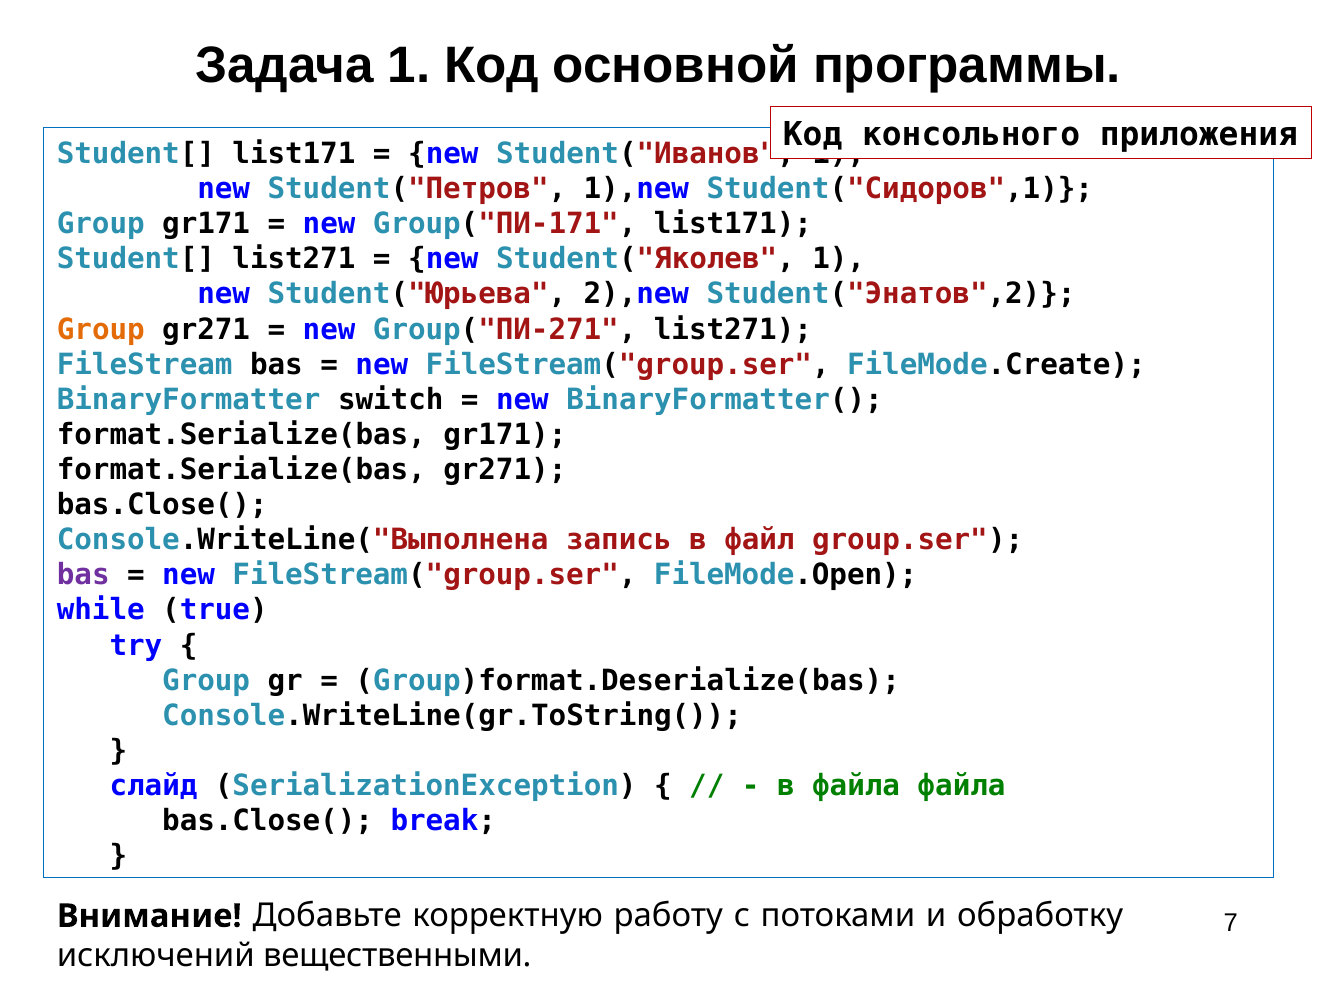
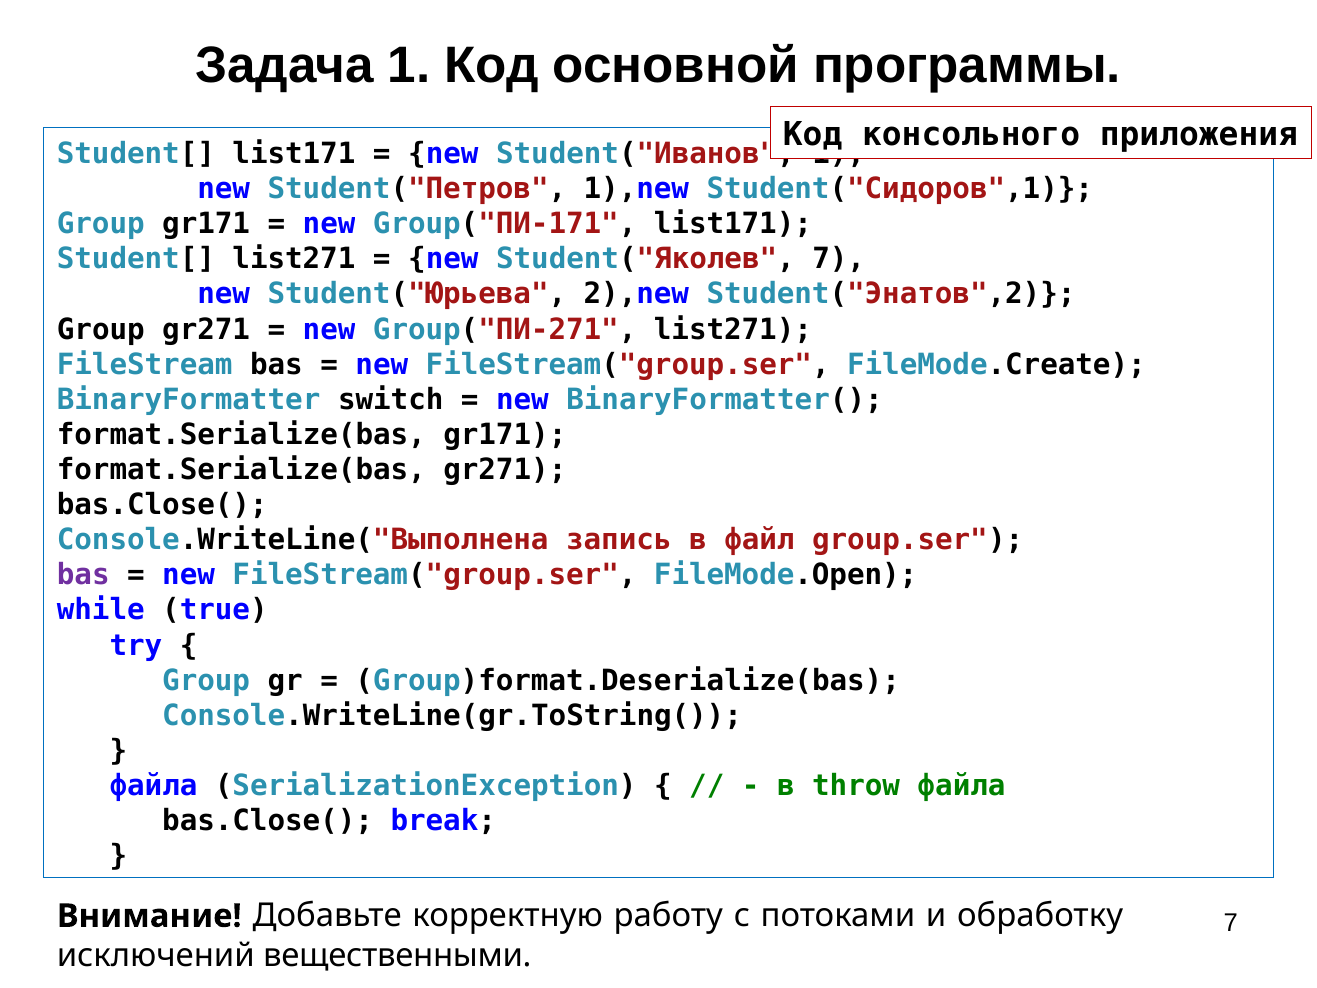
Student("Яколев 1: 1 -> 7
Group at (101, 329) colour: orange -> black
слайд at (154, 786): слайд -> файла
в файла: файла -> throw
